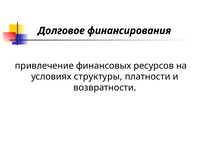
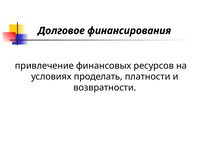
структуры: структуры -> проделать
